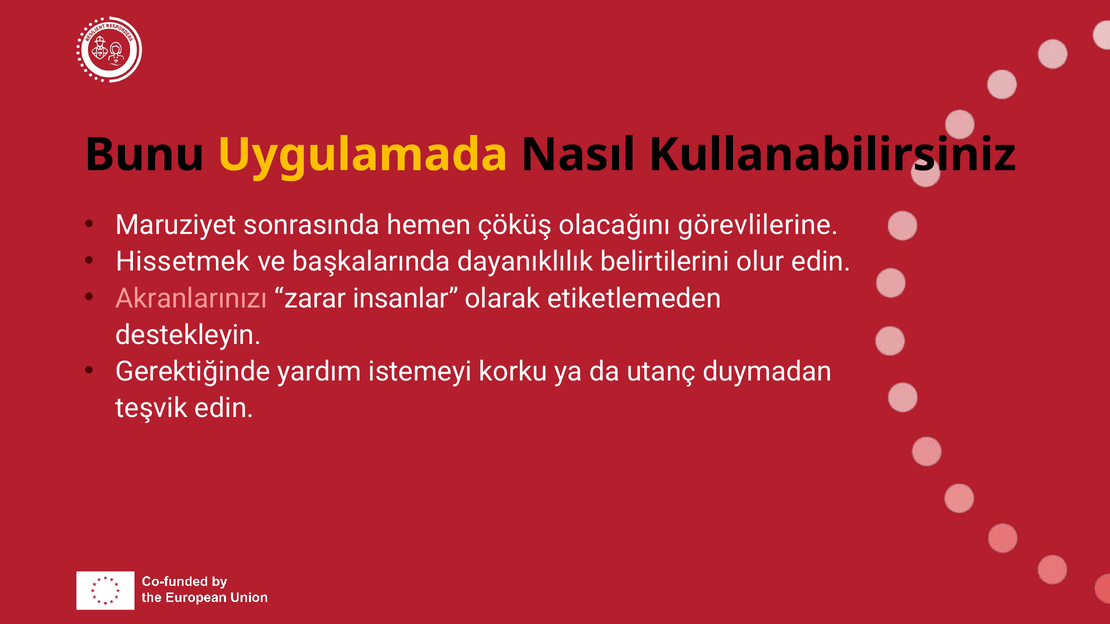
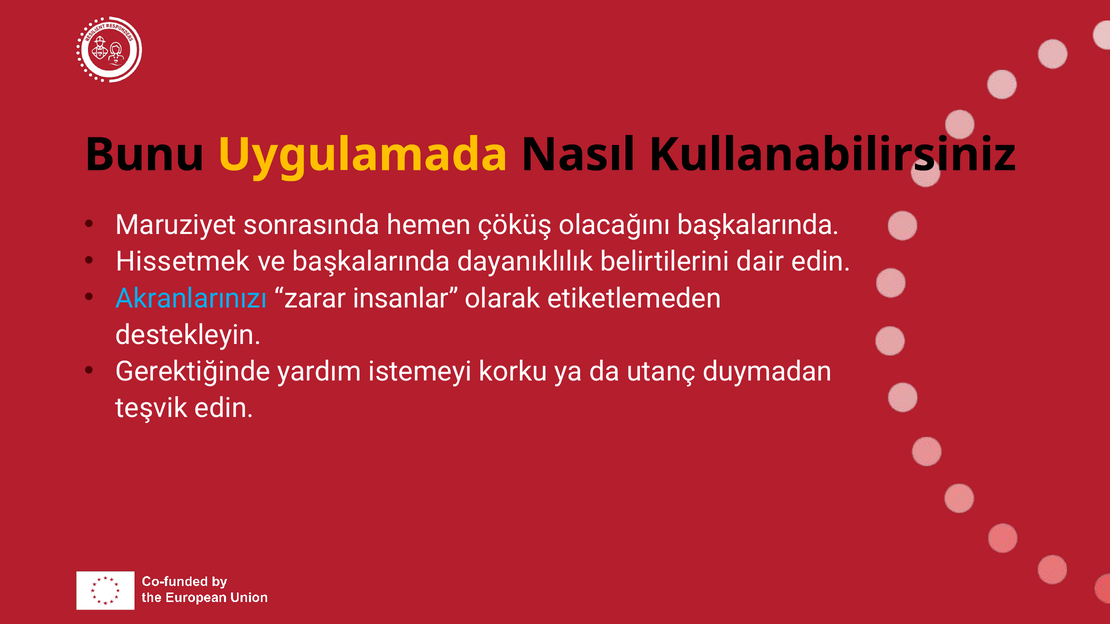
olacağını görevlilerine: görevlilerine -> başkalarında
olur: olur -> dair
Akranlarınızı colour: pink -> light blue
